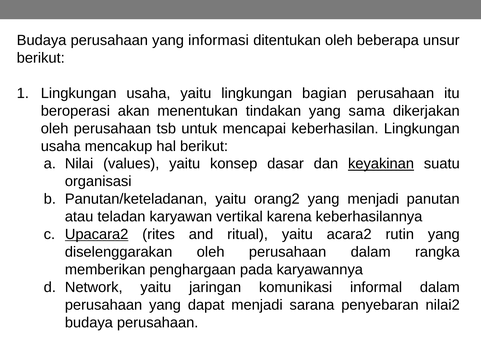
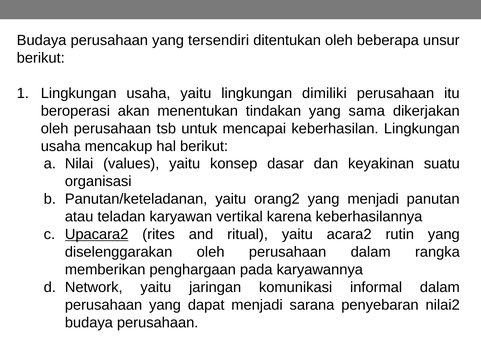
informasi: informasi -> tersendiri
bagian: bagian -> dimiliki
keyakinan underline: present -> none
